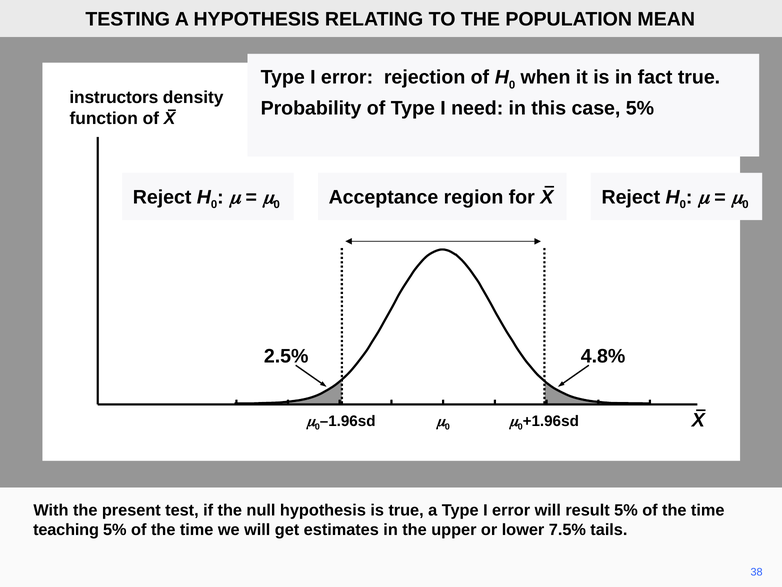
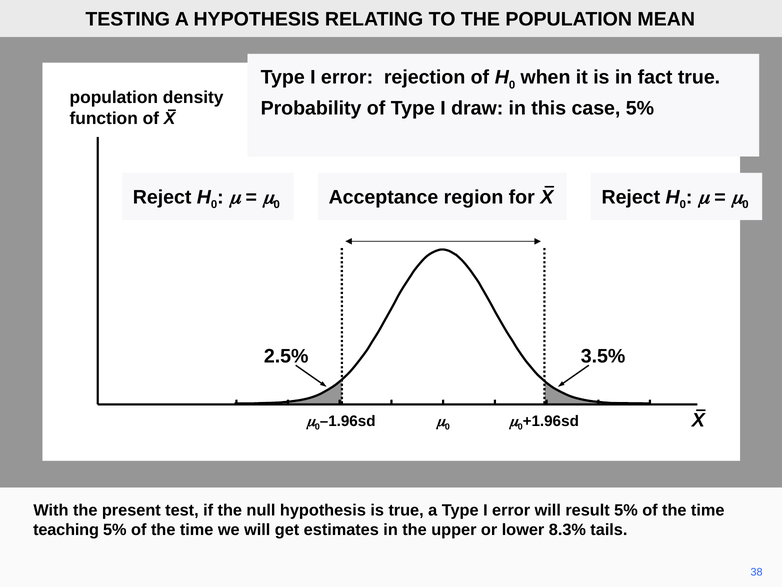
instructors at (114, 97): instructors -> population
need: need -> draw
4.8%: 4.8% -> 3.5%
7.5%: 7.5% -> 8.3%
